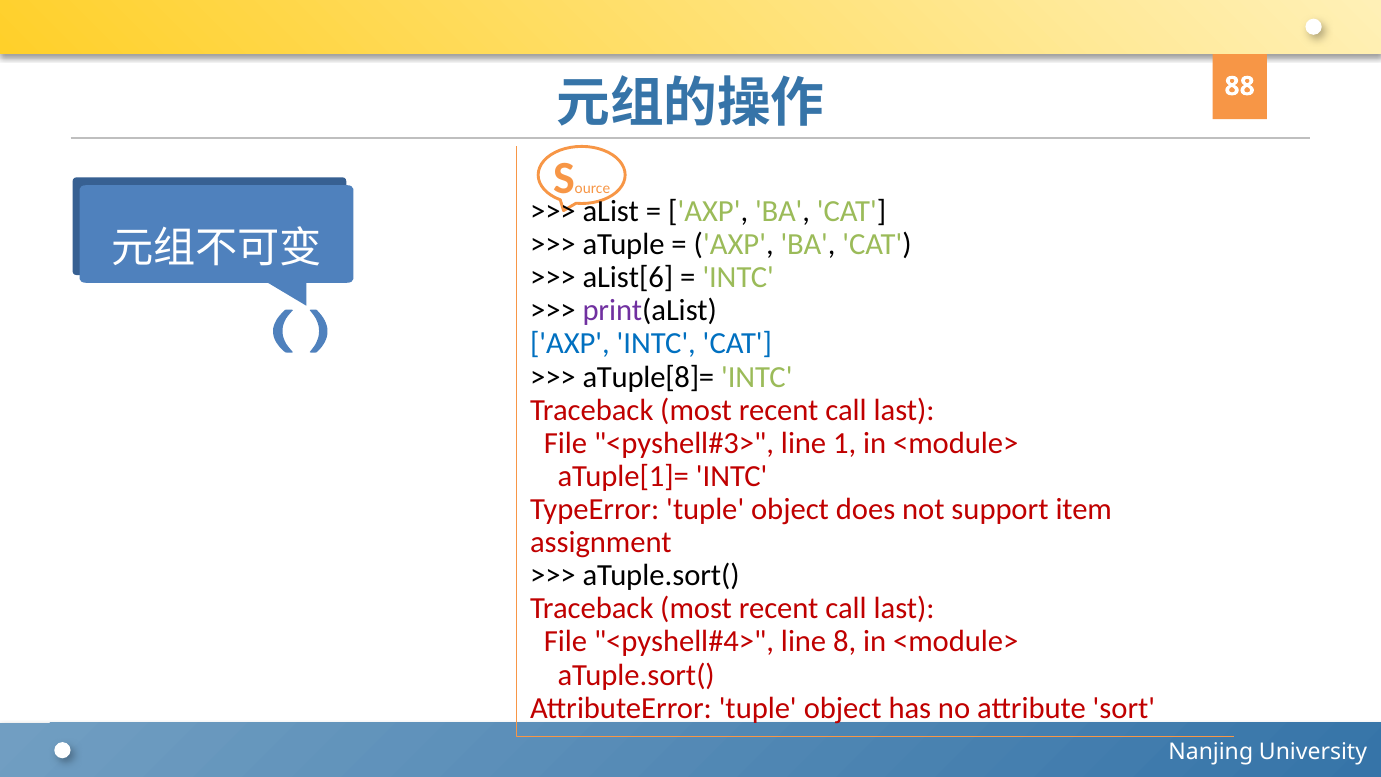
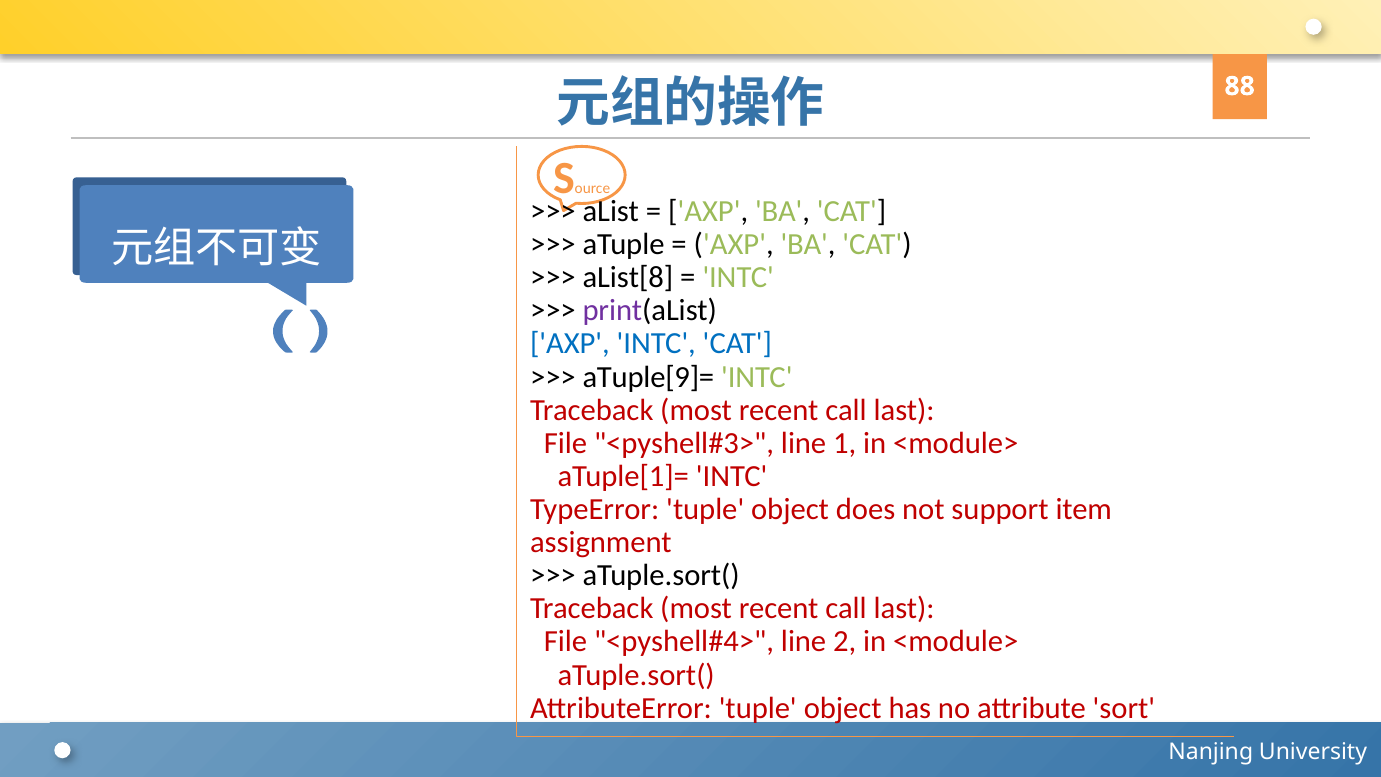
aList[6: aList[6 -> aList[8
aTuple[8]=: aTuple[8]= -> aTuple[9]=
8: 8 -> 2
